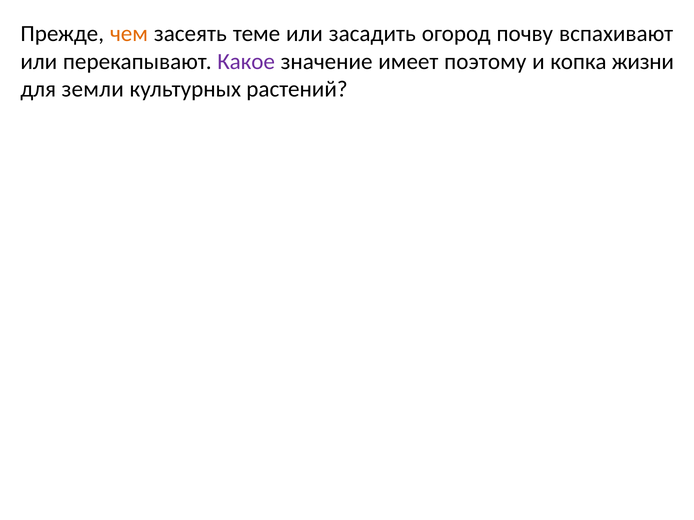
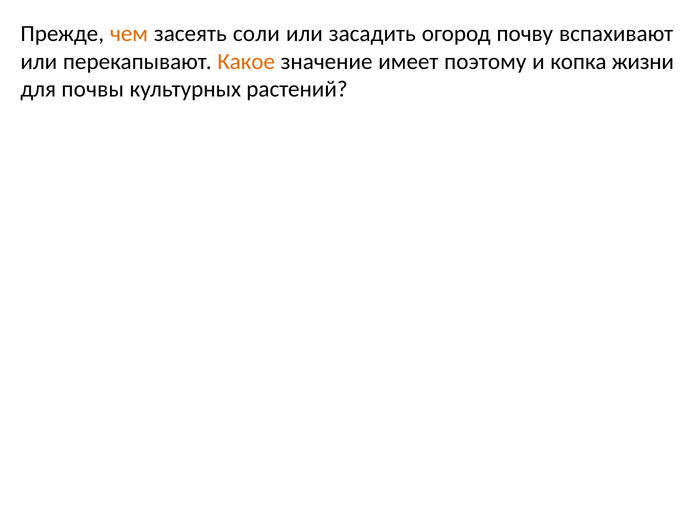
теме: теме -> соли
Какое colour: purple -> orange
земли: земли -> почвы
